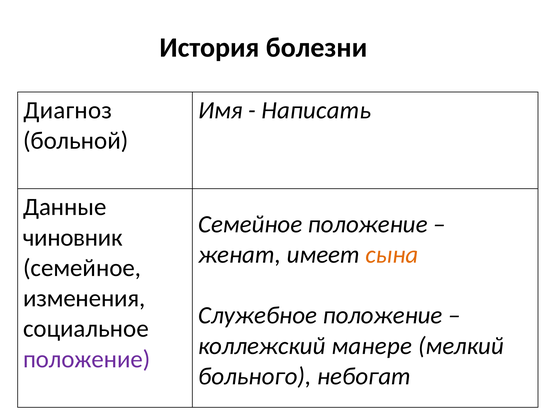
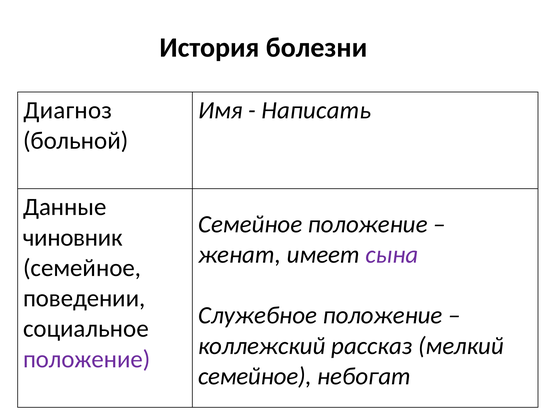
сына colour: orange -> purple
изменения: изменения -> поведении
манере: манере -> рассказ
больного at (255, 376): больного -> семейное
